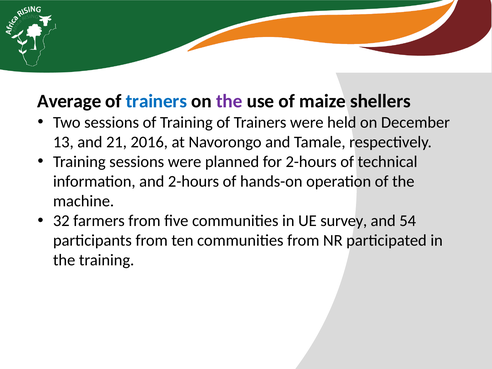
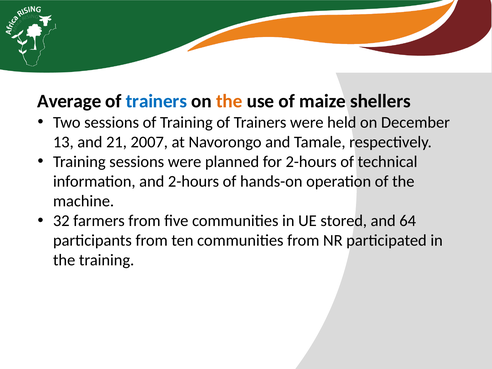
the at (229, 101) colour: purple -> orange
2016: 2016 -> 2007
survey: survey -> stored
54: 54 -> 64
